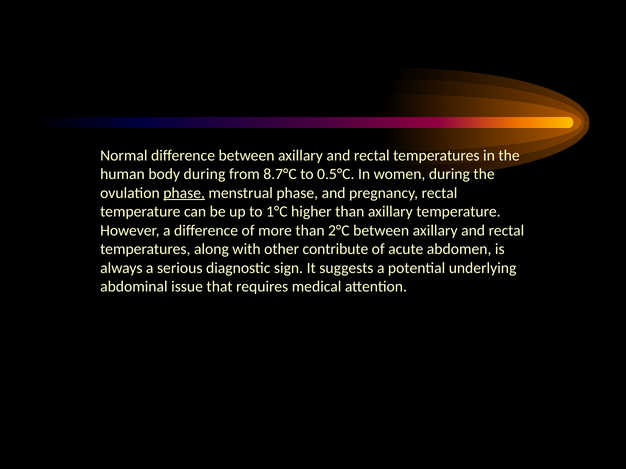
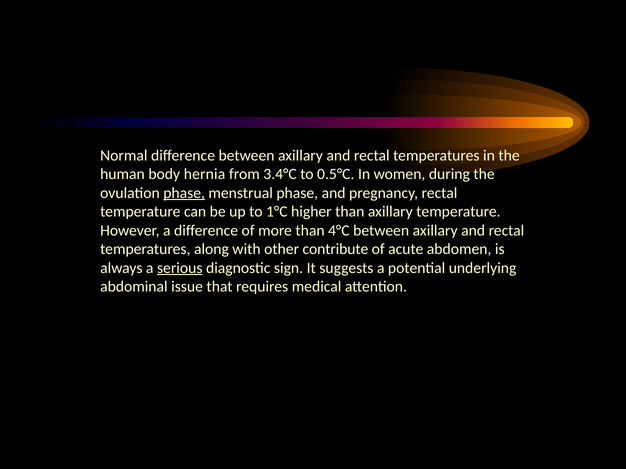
body during: during -> hernia
8.7°C: 8.7°C -> 3.4°C
2°C: 2°C -> 4°C
serious underline: none -> present
